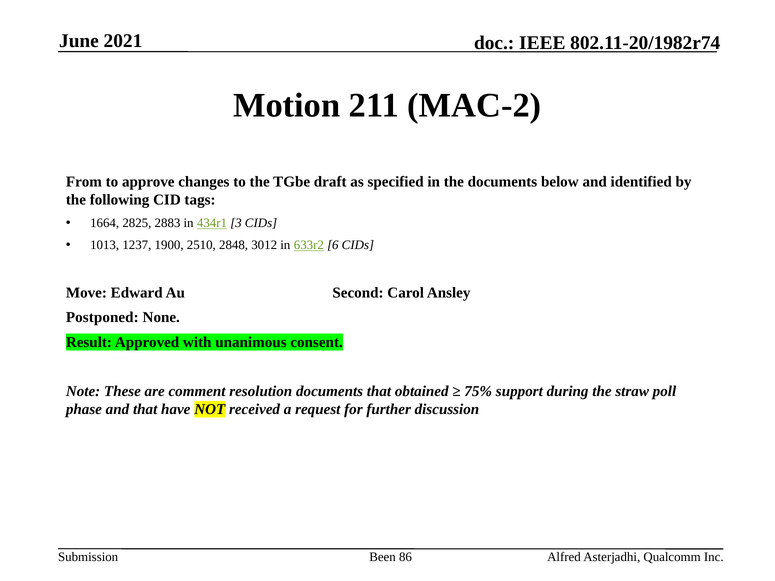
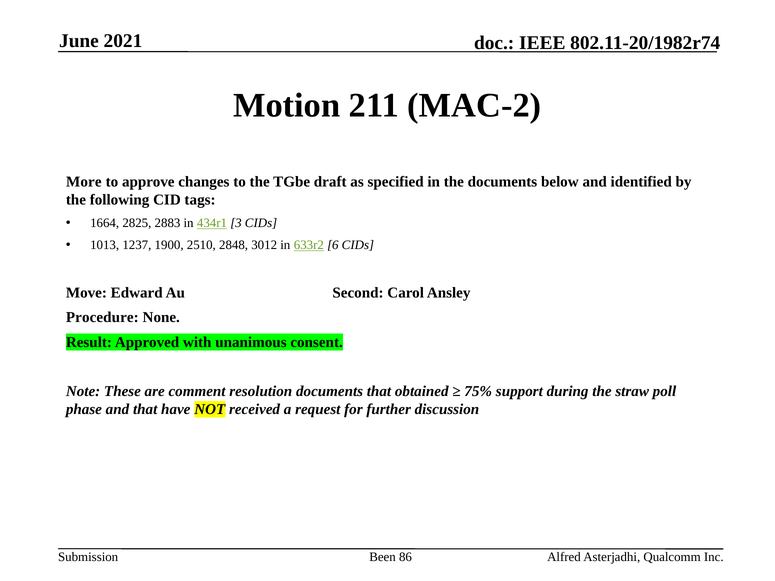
From: From -> More
Postponed: Postponed -> Procedure
